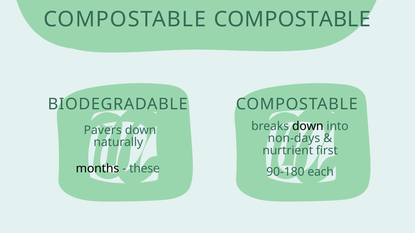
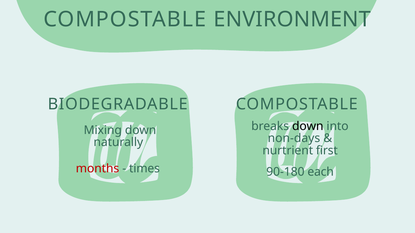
COMPOSTABLE at (292, 19): COMPOSTABLE -> ENVIRONMENT
Pavers: Pavers -> Mixing
months colour: black -> red
these: these -> times
